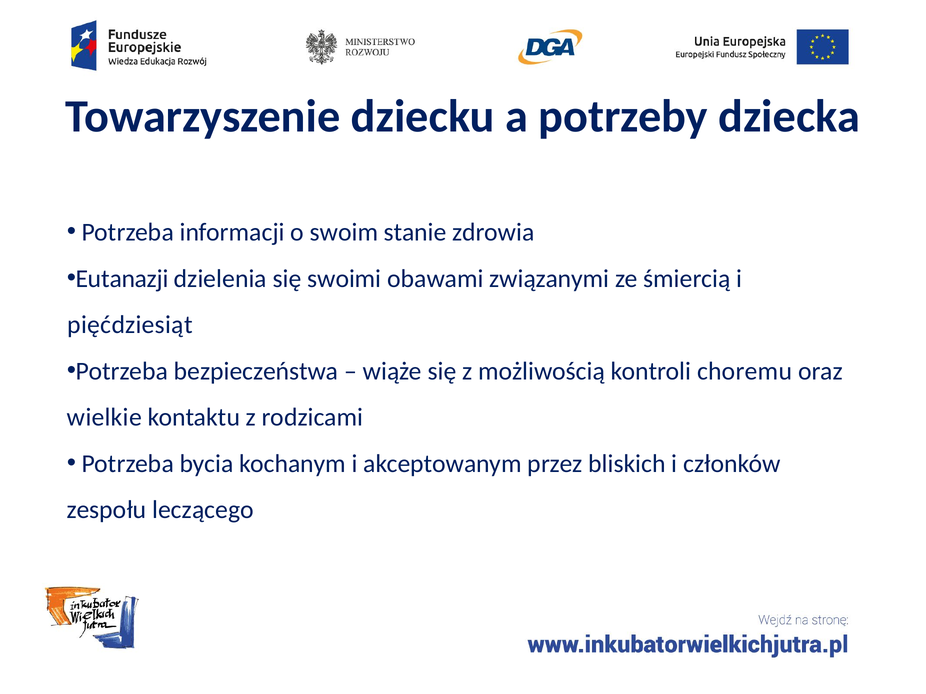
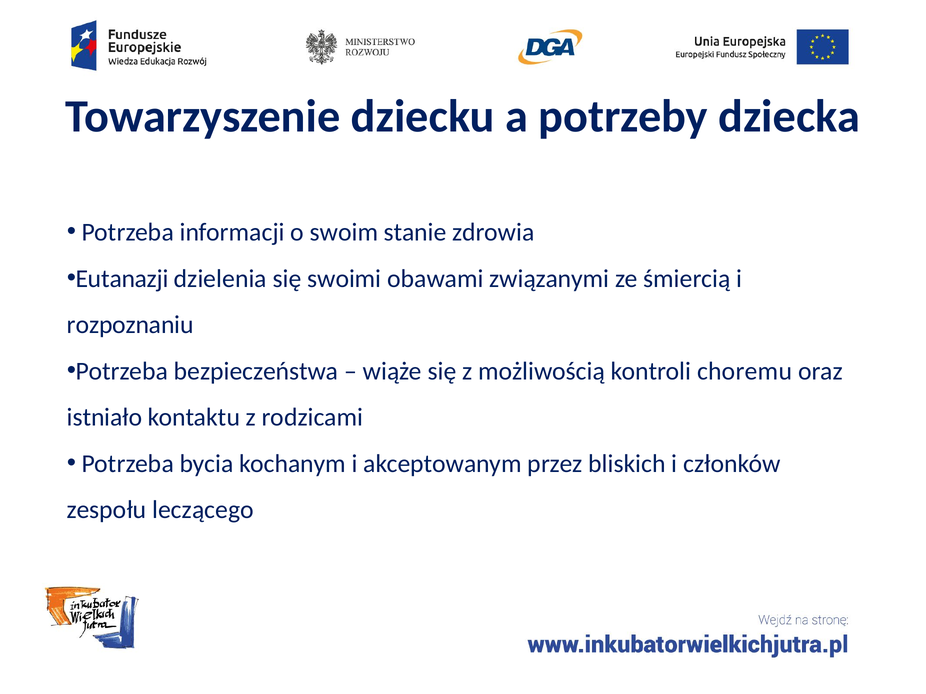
pięćdziesiąt: pięćdziesiąt -> rozpoznaniu
wielkie: wielkie -> istniało
